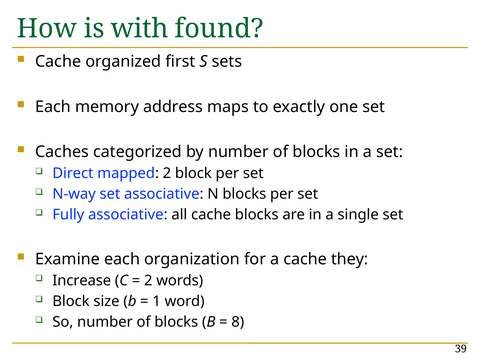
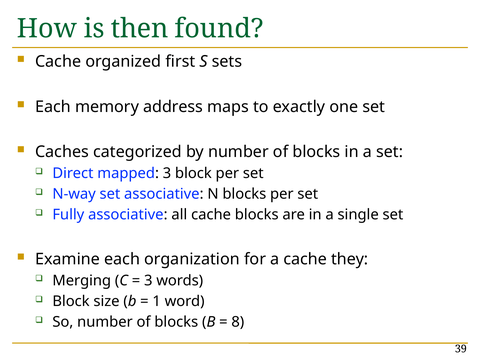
with: with -> then
mapped 2: 2 -> 3
Increase: Increase -> Merging
2 at (148, 281): 2 -> 3
